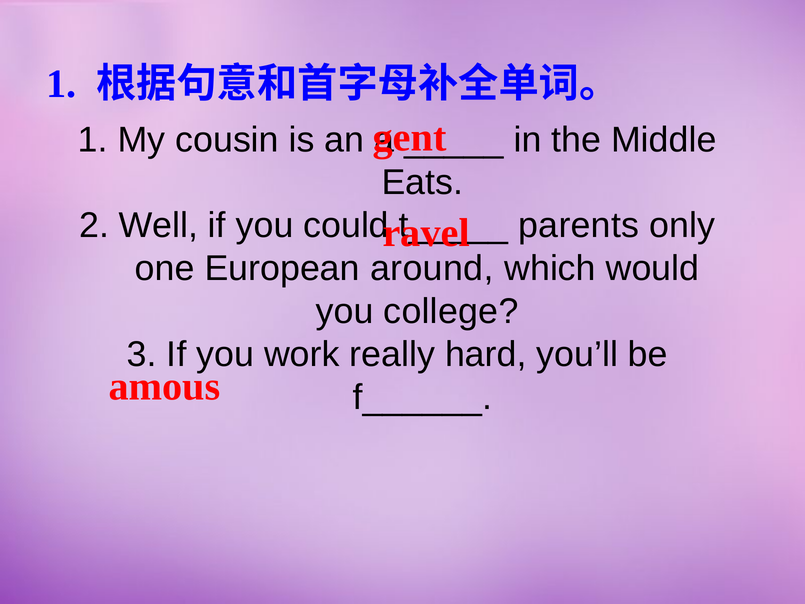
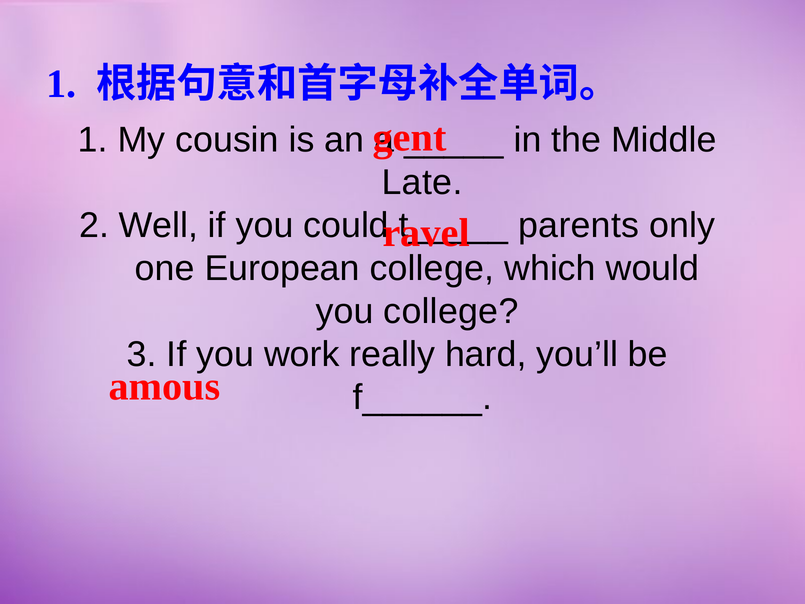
Eats: Eats -> Late
European around: around -> college
